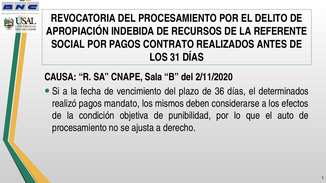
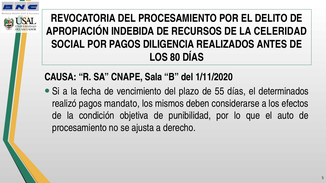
REFERENTE: REFERENTE -> CELERIDAD
CONTRATO: CONTRATO -> DILIGENCIA
31: 31 -> 80
2/11/2020: 2/11/2020 -> 1/11/2020
36: 36 -> 55
